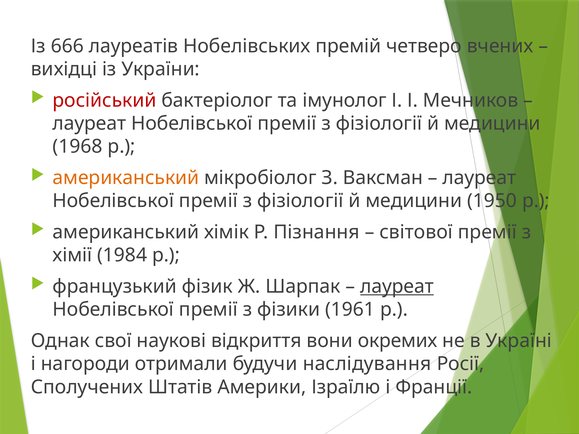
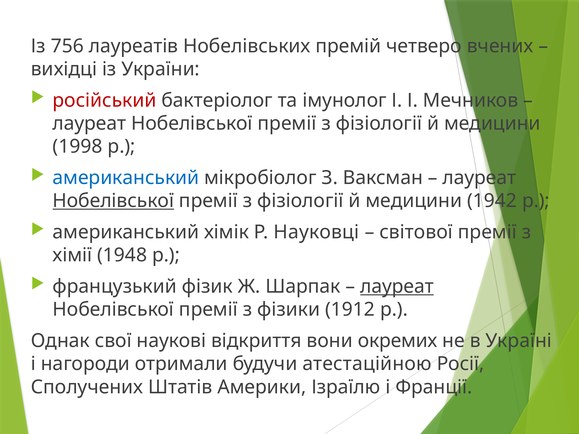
666: 666 -> 756
1968: 1968 -> 1998
американський at (126, 178) colour: orange -> blue
Нобелівської at (113, 201) underline: none -> present
1950: 1950 -> 1942
Пізнання: Пізнання -> Науковці
1984: 1984 -> 1948
1961: 1961 -> 1912
наслідування: наслідування -> атестаційною
